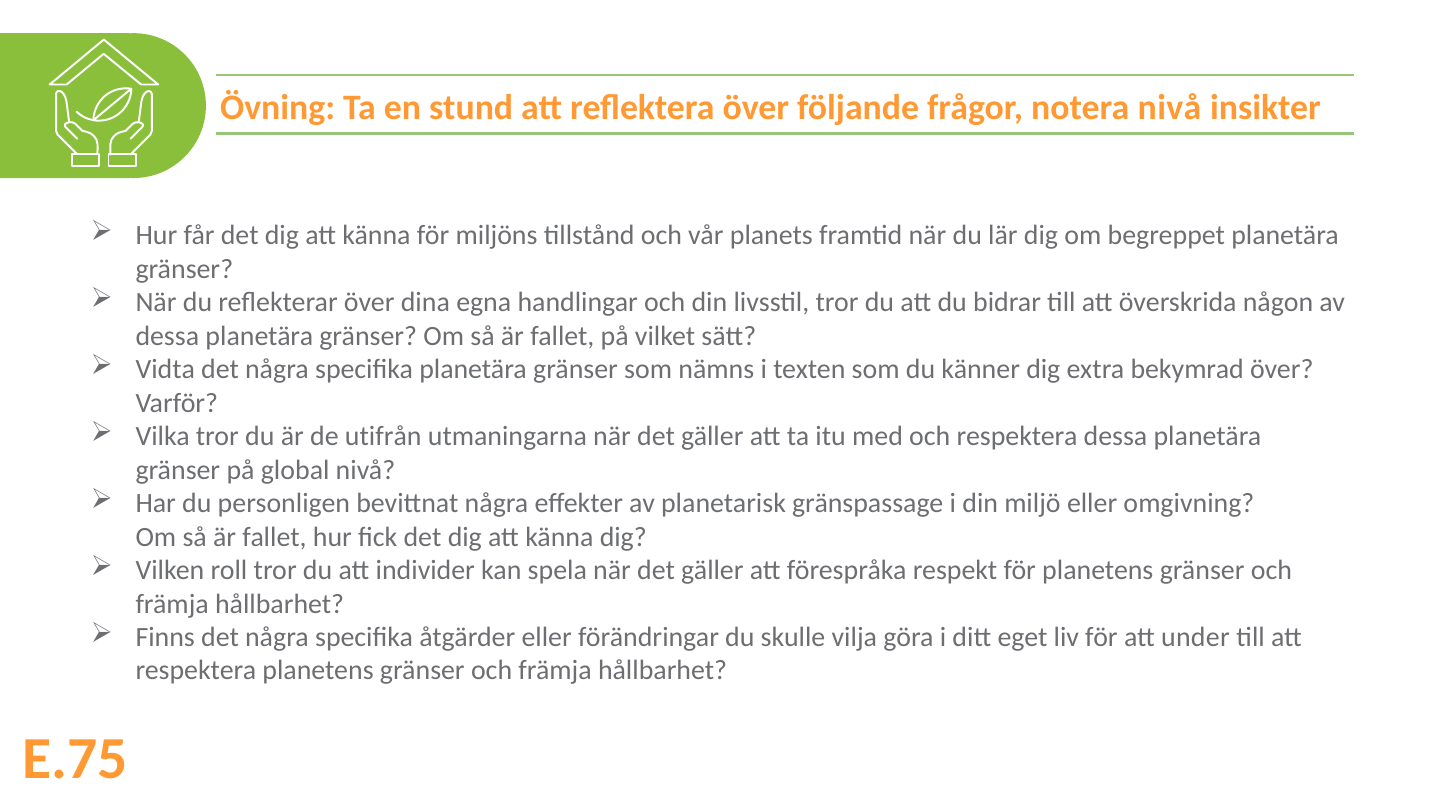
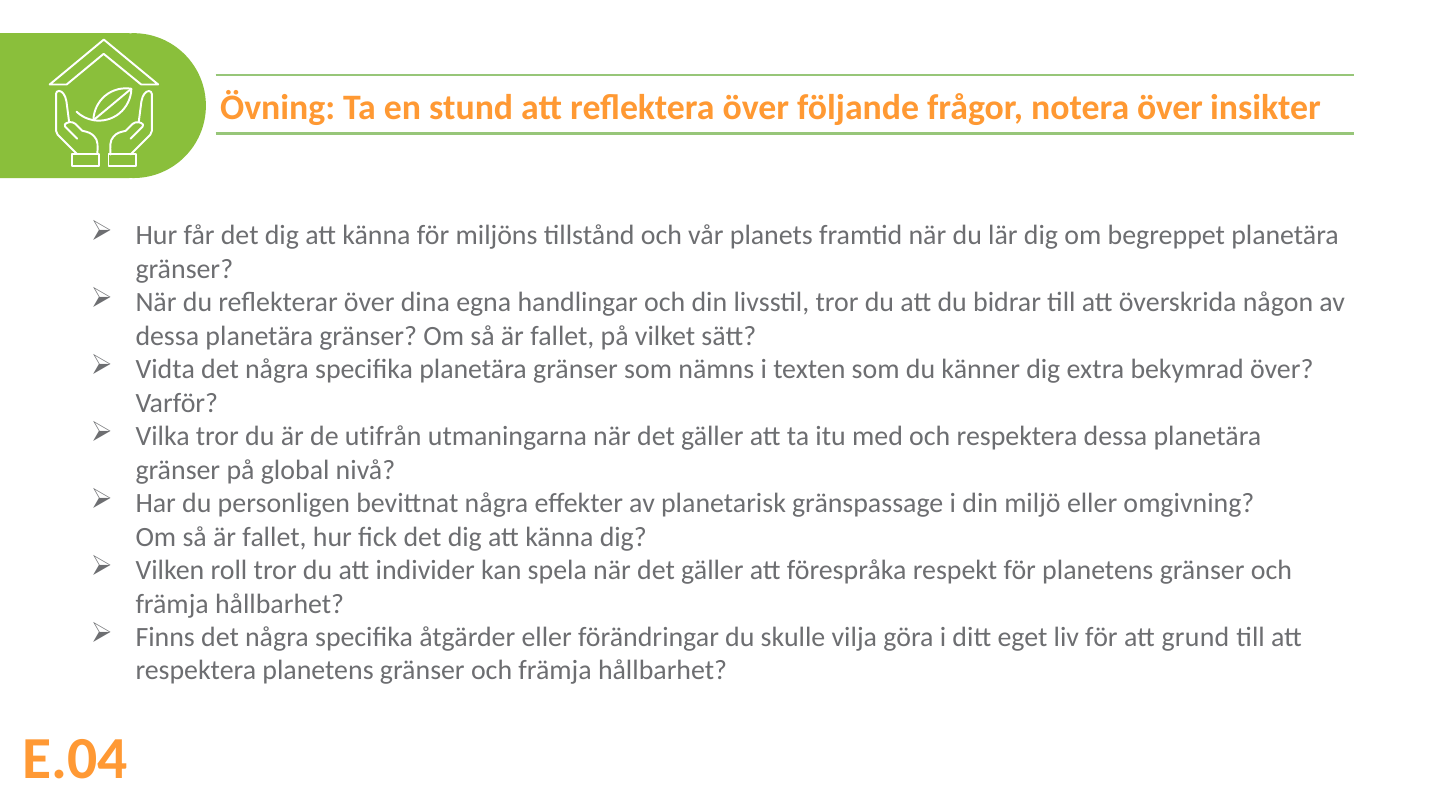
notera nivå: nivå -> över
under: under -> grund
E.75: E.75 -> E.04
